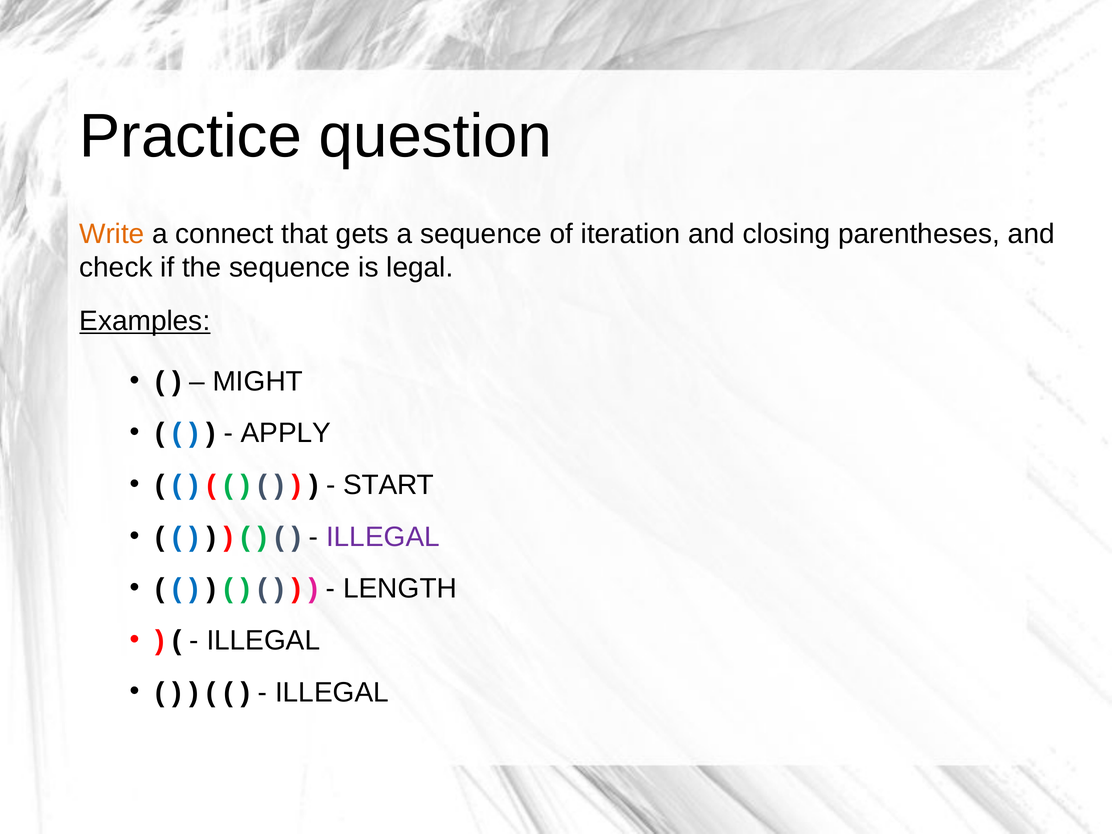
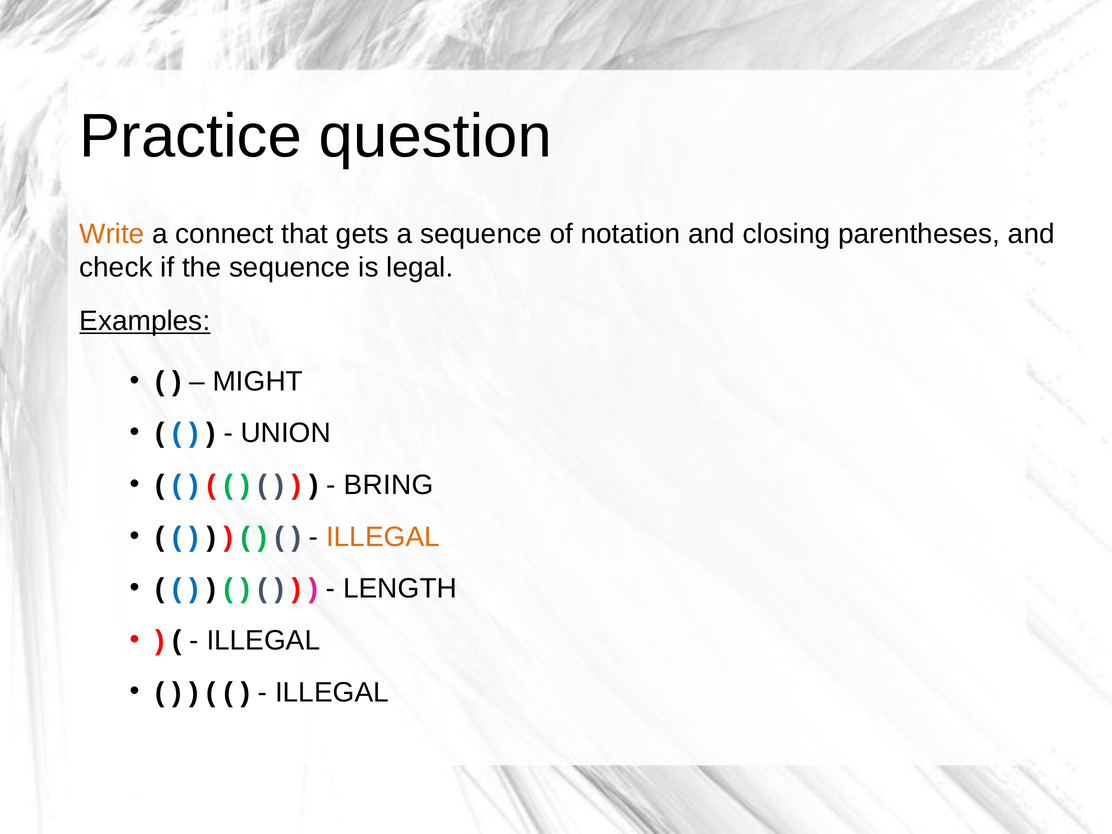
iteration: iteration -> notation
APPLY: APPLY -> UNION
START: START -> BRING
ILLEGAL at (383, 537) colour: purple -> orange
